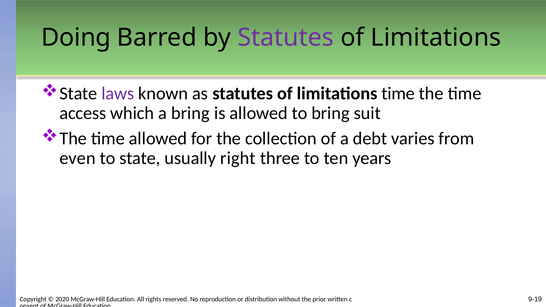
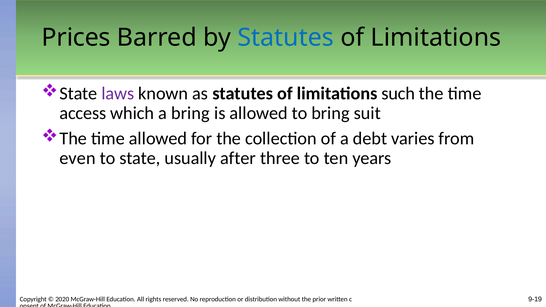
Doing: Doing -> Prices
Statutes at (286, 38) colour: purple -> blue
limitations time: time -> such
right: right -> after
